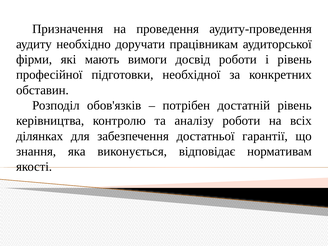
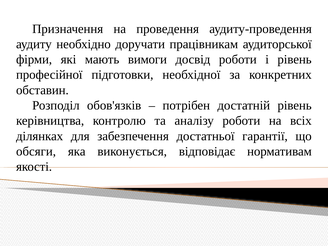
знання: знання -> обсяги
